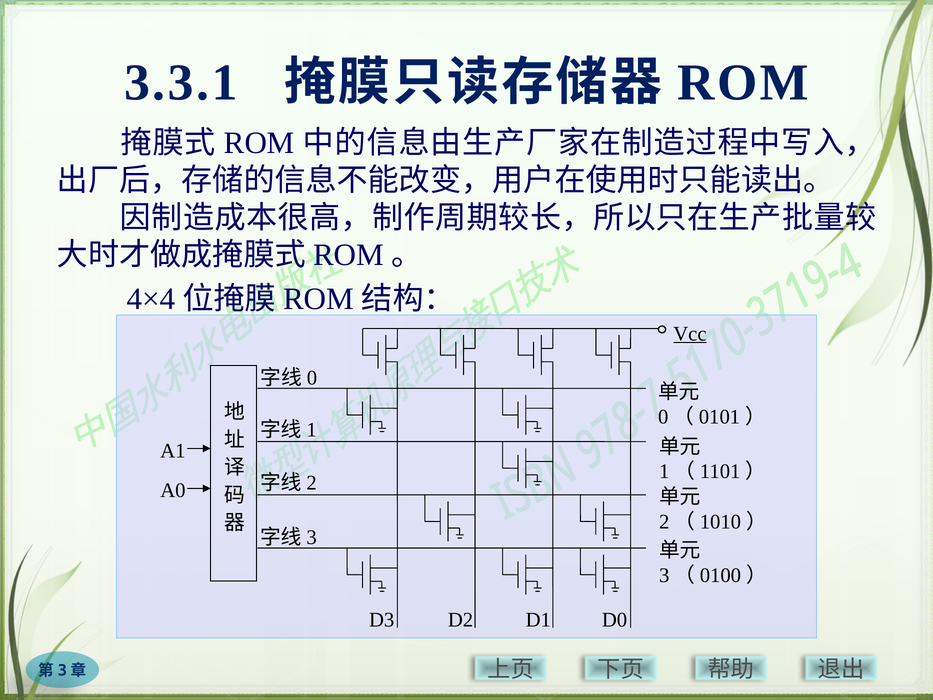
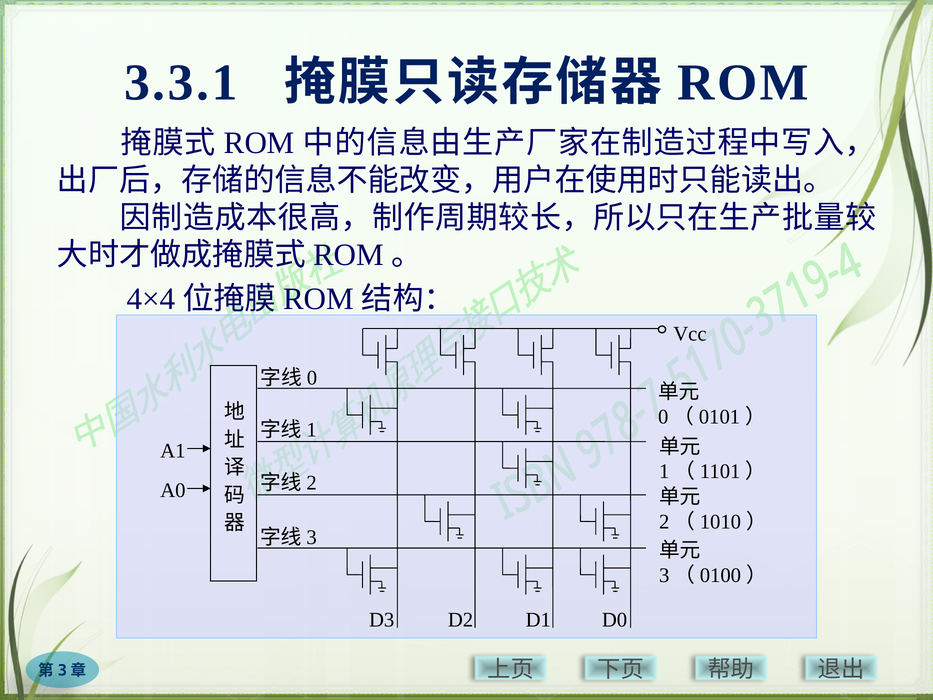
Vcc underline: present -> none
